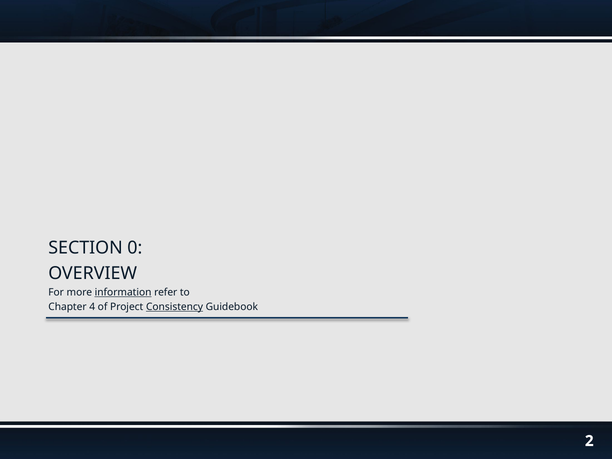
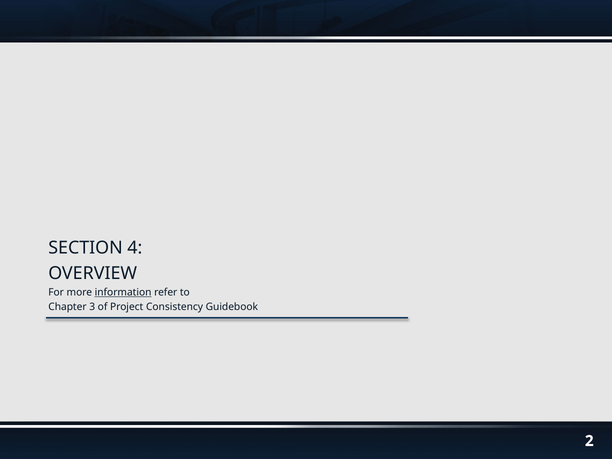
0: 0 -> 4
4: 4 -> 3
Consistency underline: present -> none
